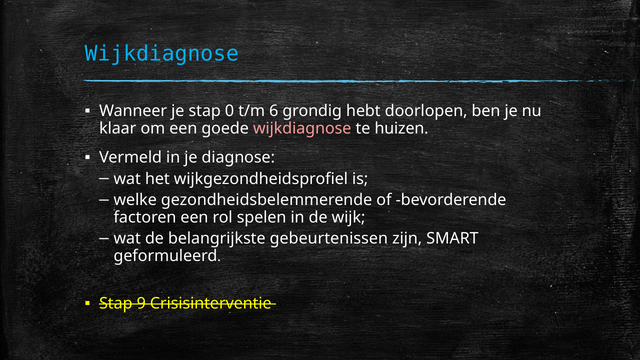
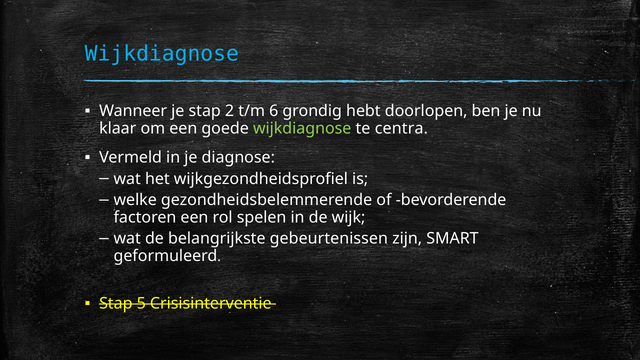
0: 0 -> 2
wijkdiagnose at (302, 128) colour: pink -> light green
huizen: huizen -> centra
9: 9 -> 5
